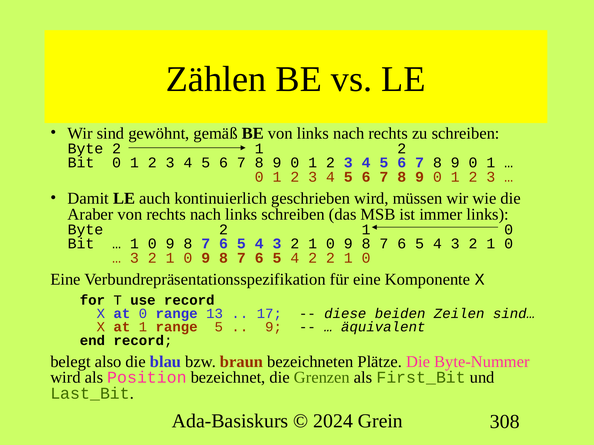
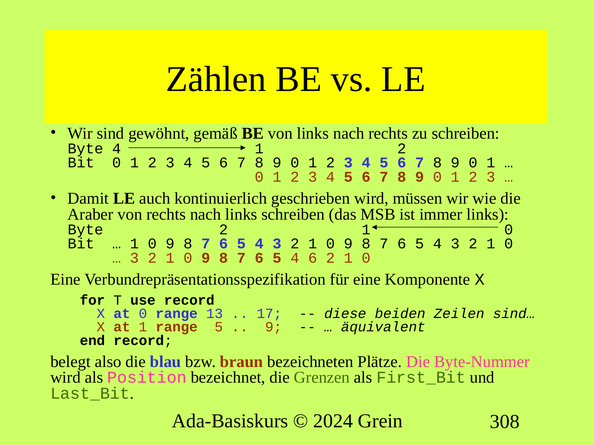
2 at (117, 149): 2 -> 4
4 2: 2 -> 6
